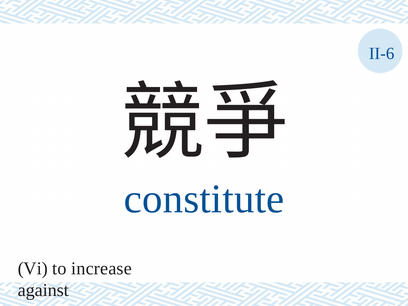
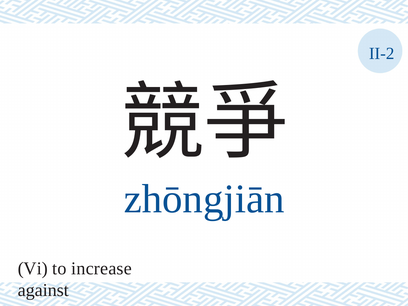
II-6: II-6 -> II-2
constitute: constitute -> zhōngjiān
